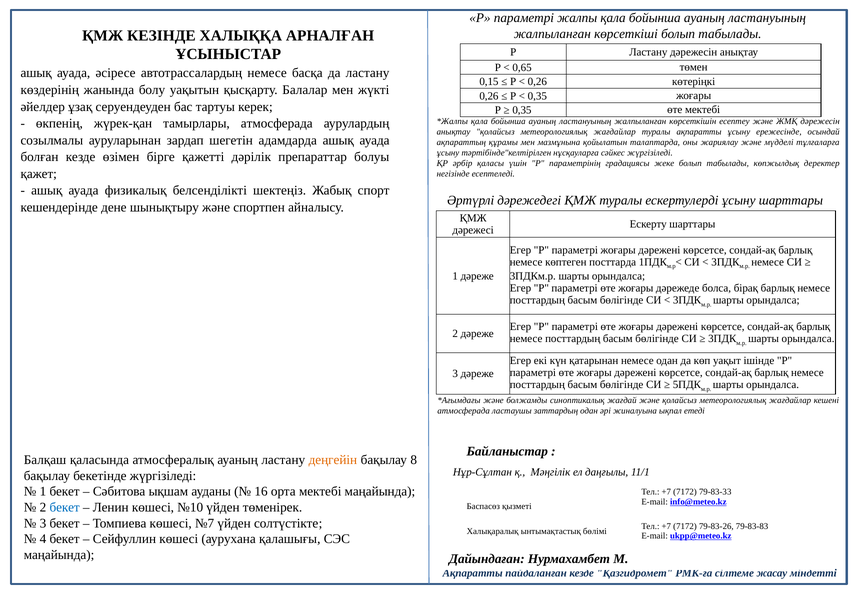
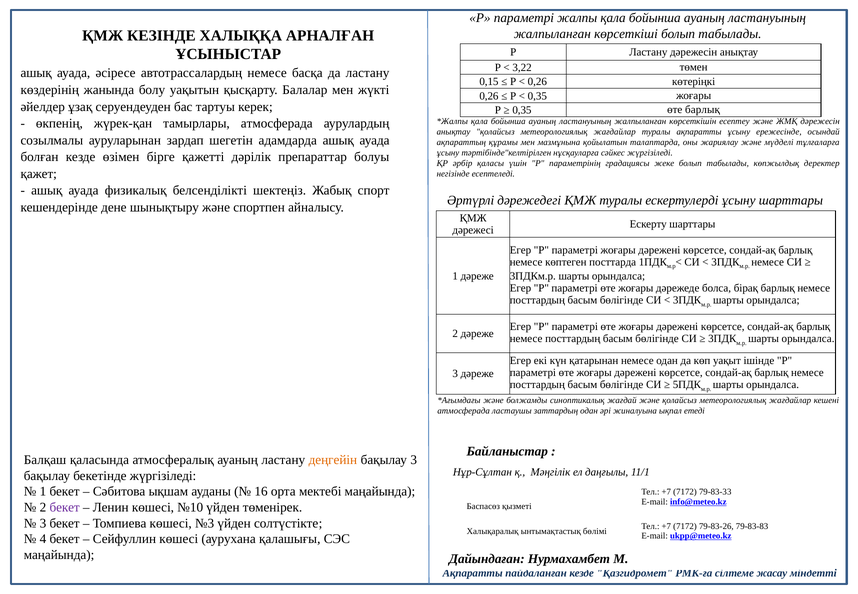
0,65: 0,65 -> 3,22
өте мектебі: мектебі -> барлық
бақылау 8: 8 -> 3
бекет at (65, 507) colour: blue -> purple
№7: №7 -> №3
